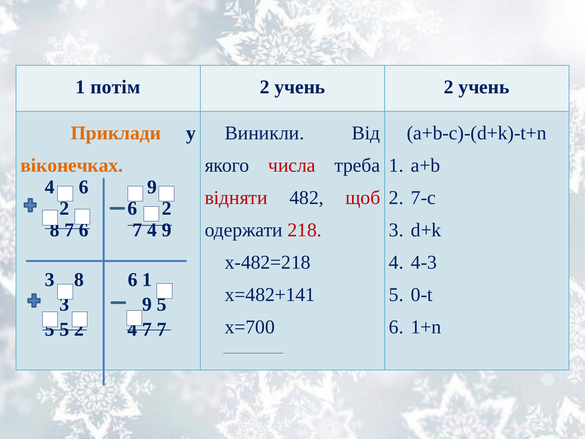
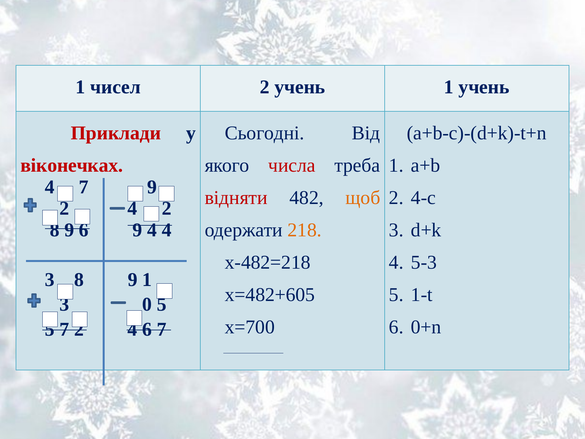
потім: потім -> чисел
учень 2: 2 -> 1
Приклади colour: orange -> red
Виникли: Виникли -> Сьогодні
віконечках colour: orange -> red
4 6: 6 -> 7
щоб colour: red -> orange
7-c: 7-c -> 4-c
6 at (133, 208): 6 -> 4
7 at (69, 230): 7 -> 9
7 at (137, 230): 7 -> 9
4 9: 9 -> 4
218 colour: red -> orange
4-3: 4-3 -> 5-3
3 8 6: 6 -> 9
х=482+141: х=482+141 -> х=482+605
0-t: 0-t -> 1-t
9 at (147, 304): 9 -> 0
1+n: 1+n -> 0+n
5 at (64, 329): 5 -> 7
7 at (147, 329): 7 -> 6
